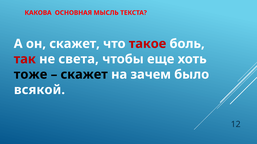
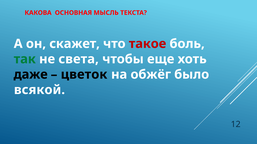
так colour: red -> green
тоже: тоже -> даже
скажет at (84, 75): скажет -> цветок
зачем: зачем -> обжёг
